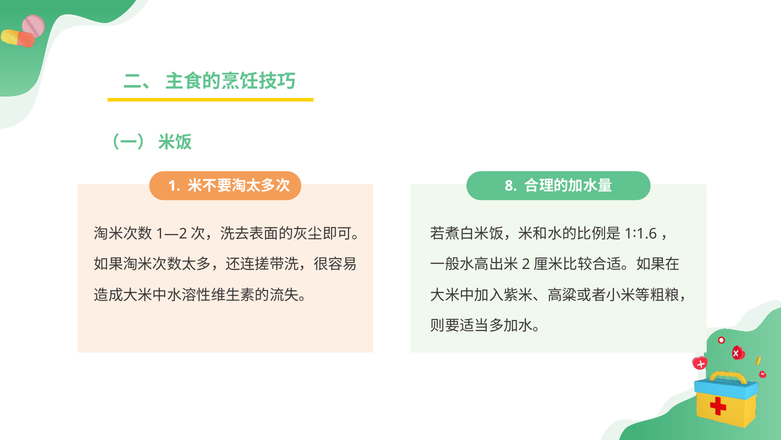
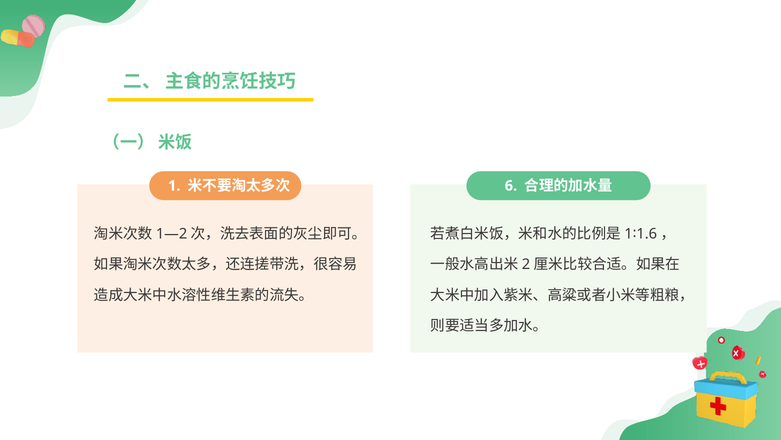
8: 8 -> 6
